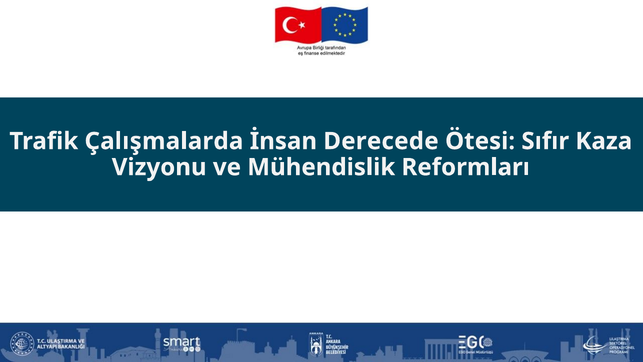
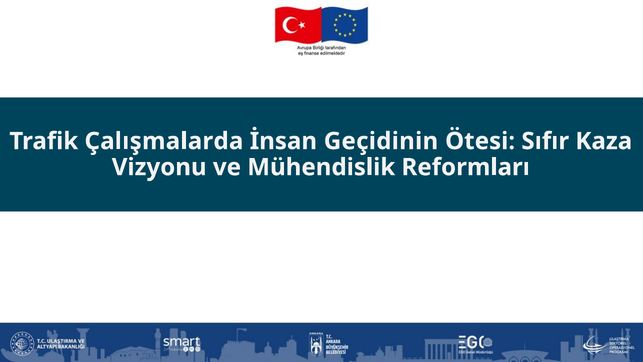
Derecede: Derecede -> Geçidinin
